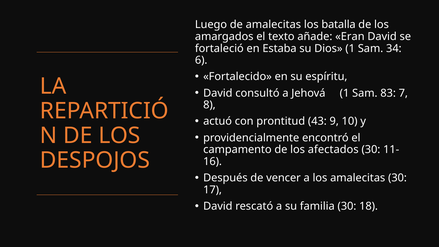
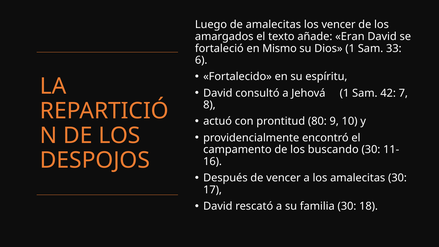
los batalla: batalla -> vencer
Estaba: Estaba -> Mismo
34: 34 -> 33
83: 83 -> 42
43: 43 -> 80
afectados: afectados -> buscando
